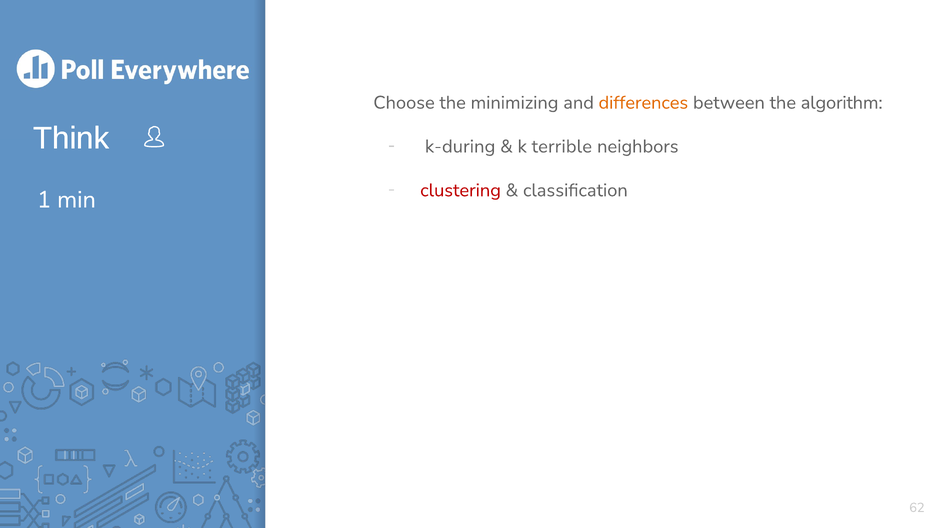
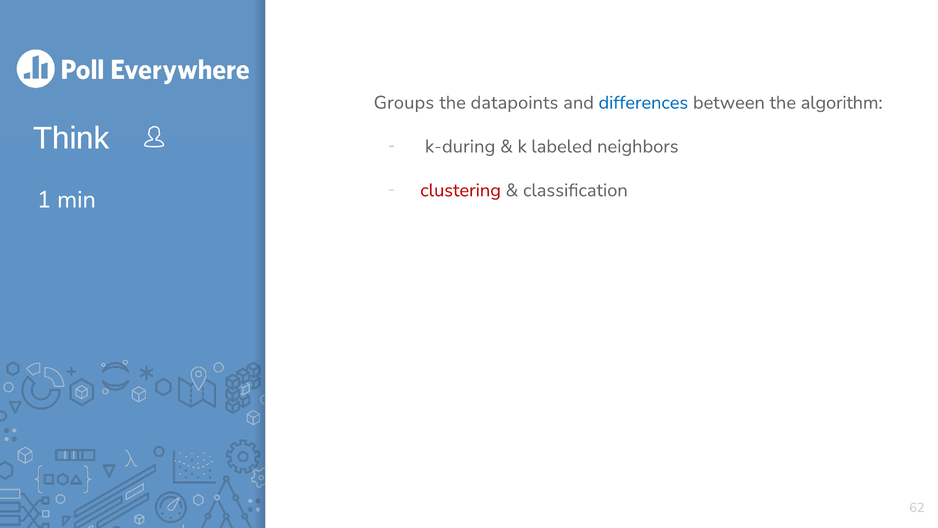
Choose: Choose -> Groups
minimizing: minimizing -> datapoints
differences colour: orange -> blue
terrible: terrible -> labeled
